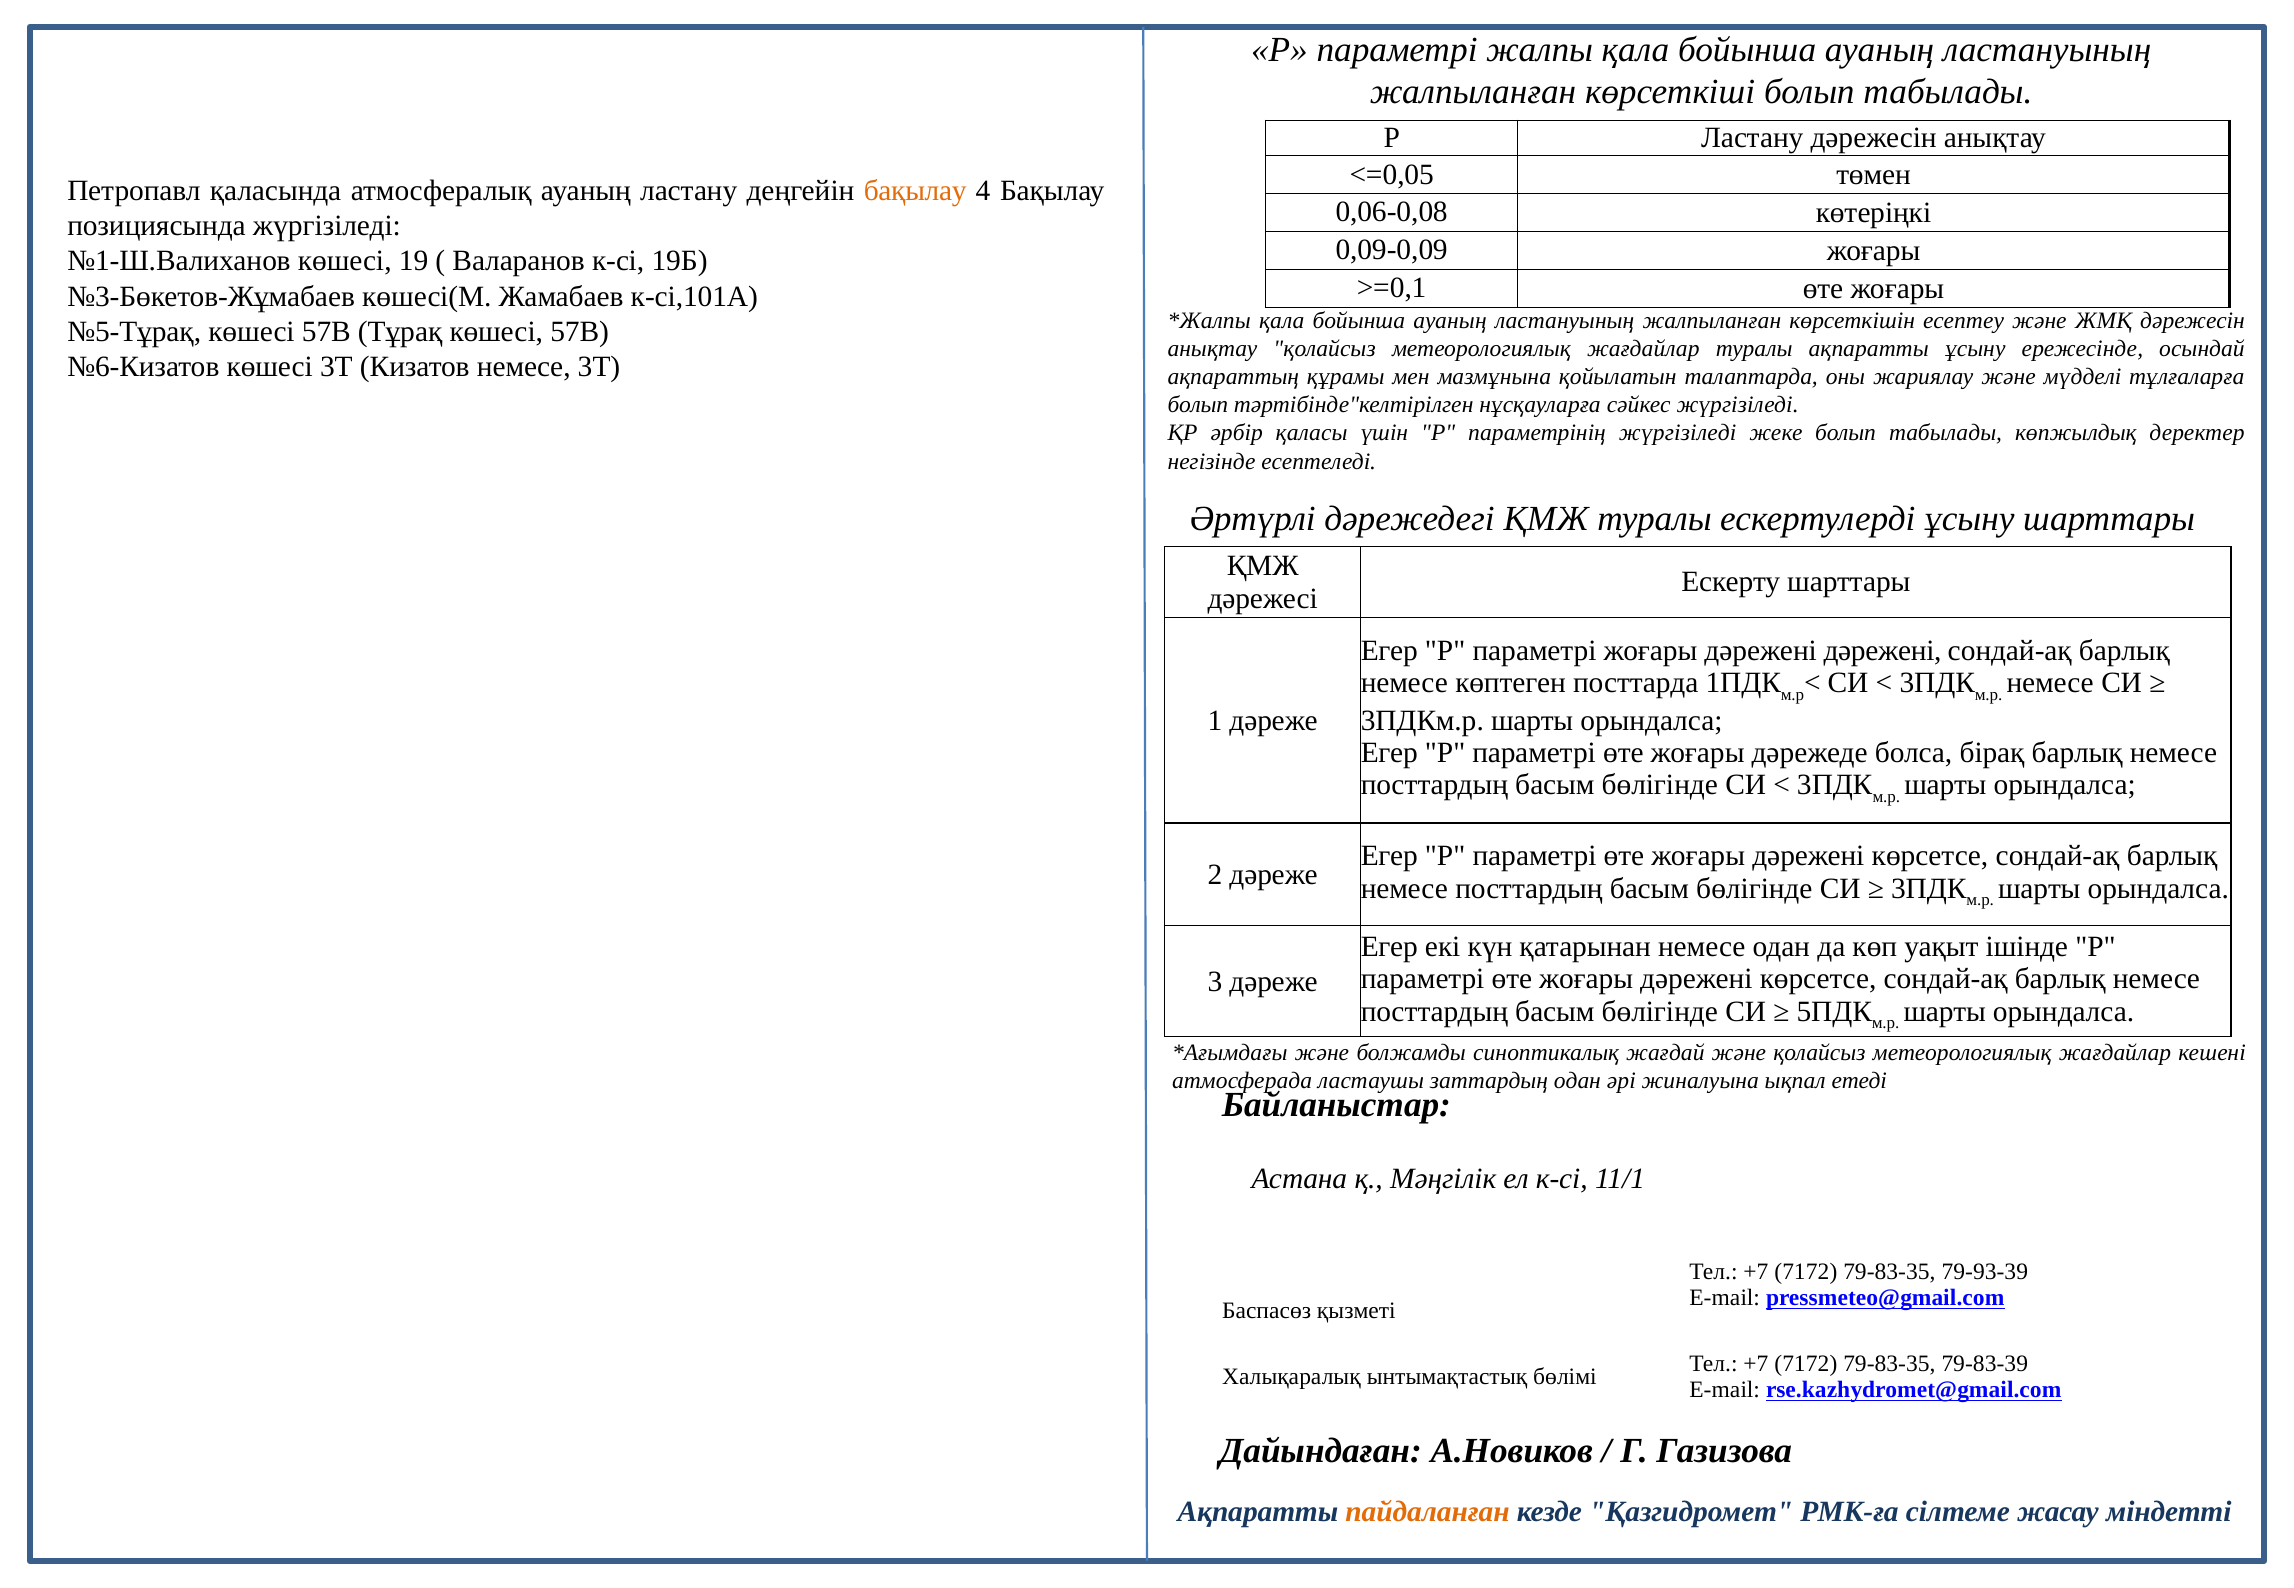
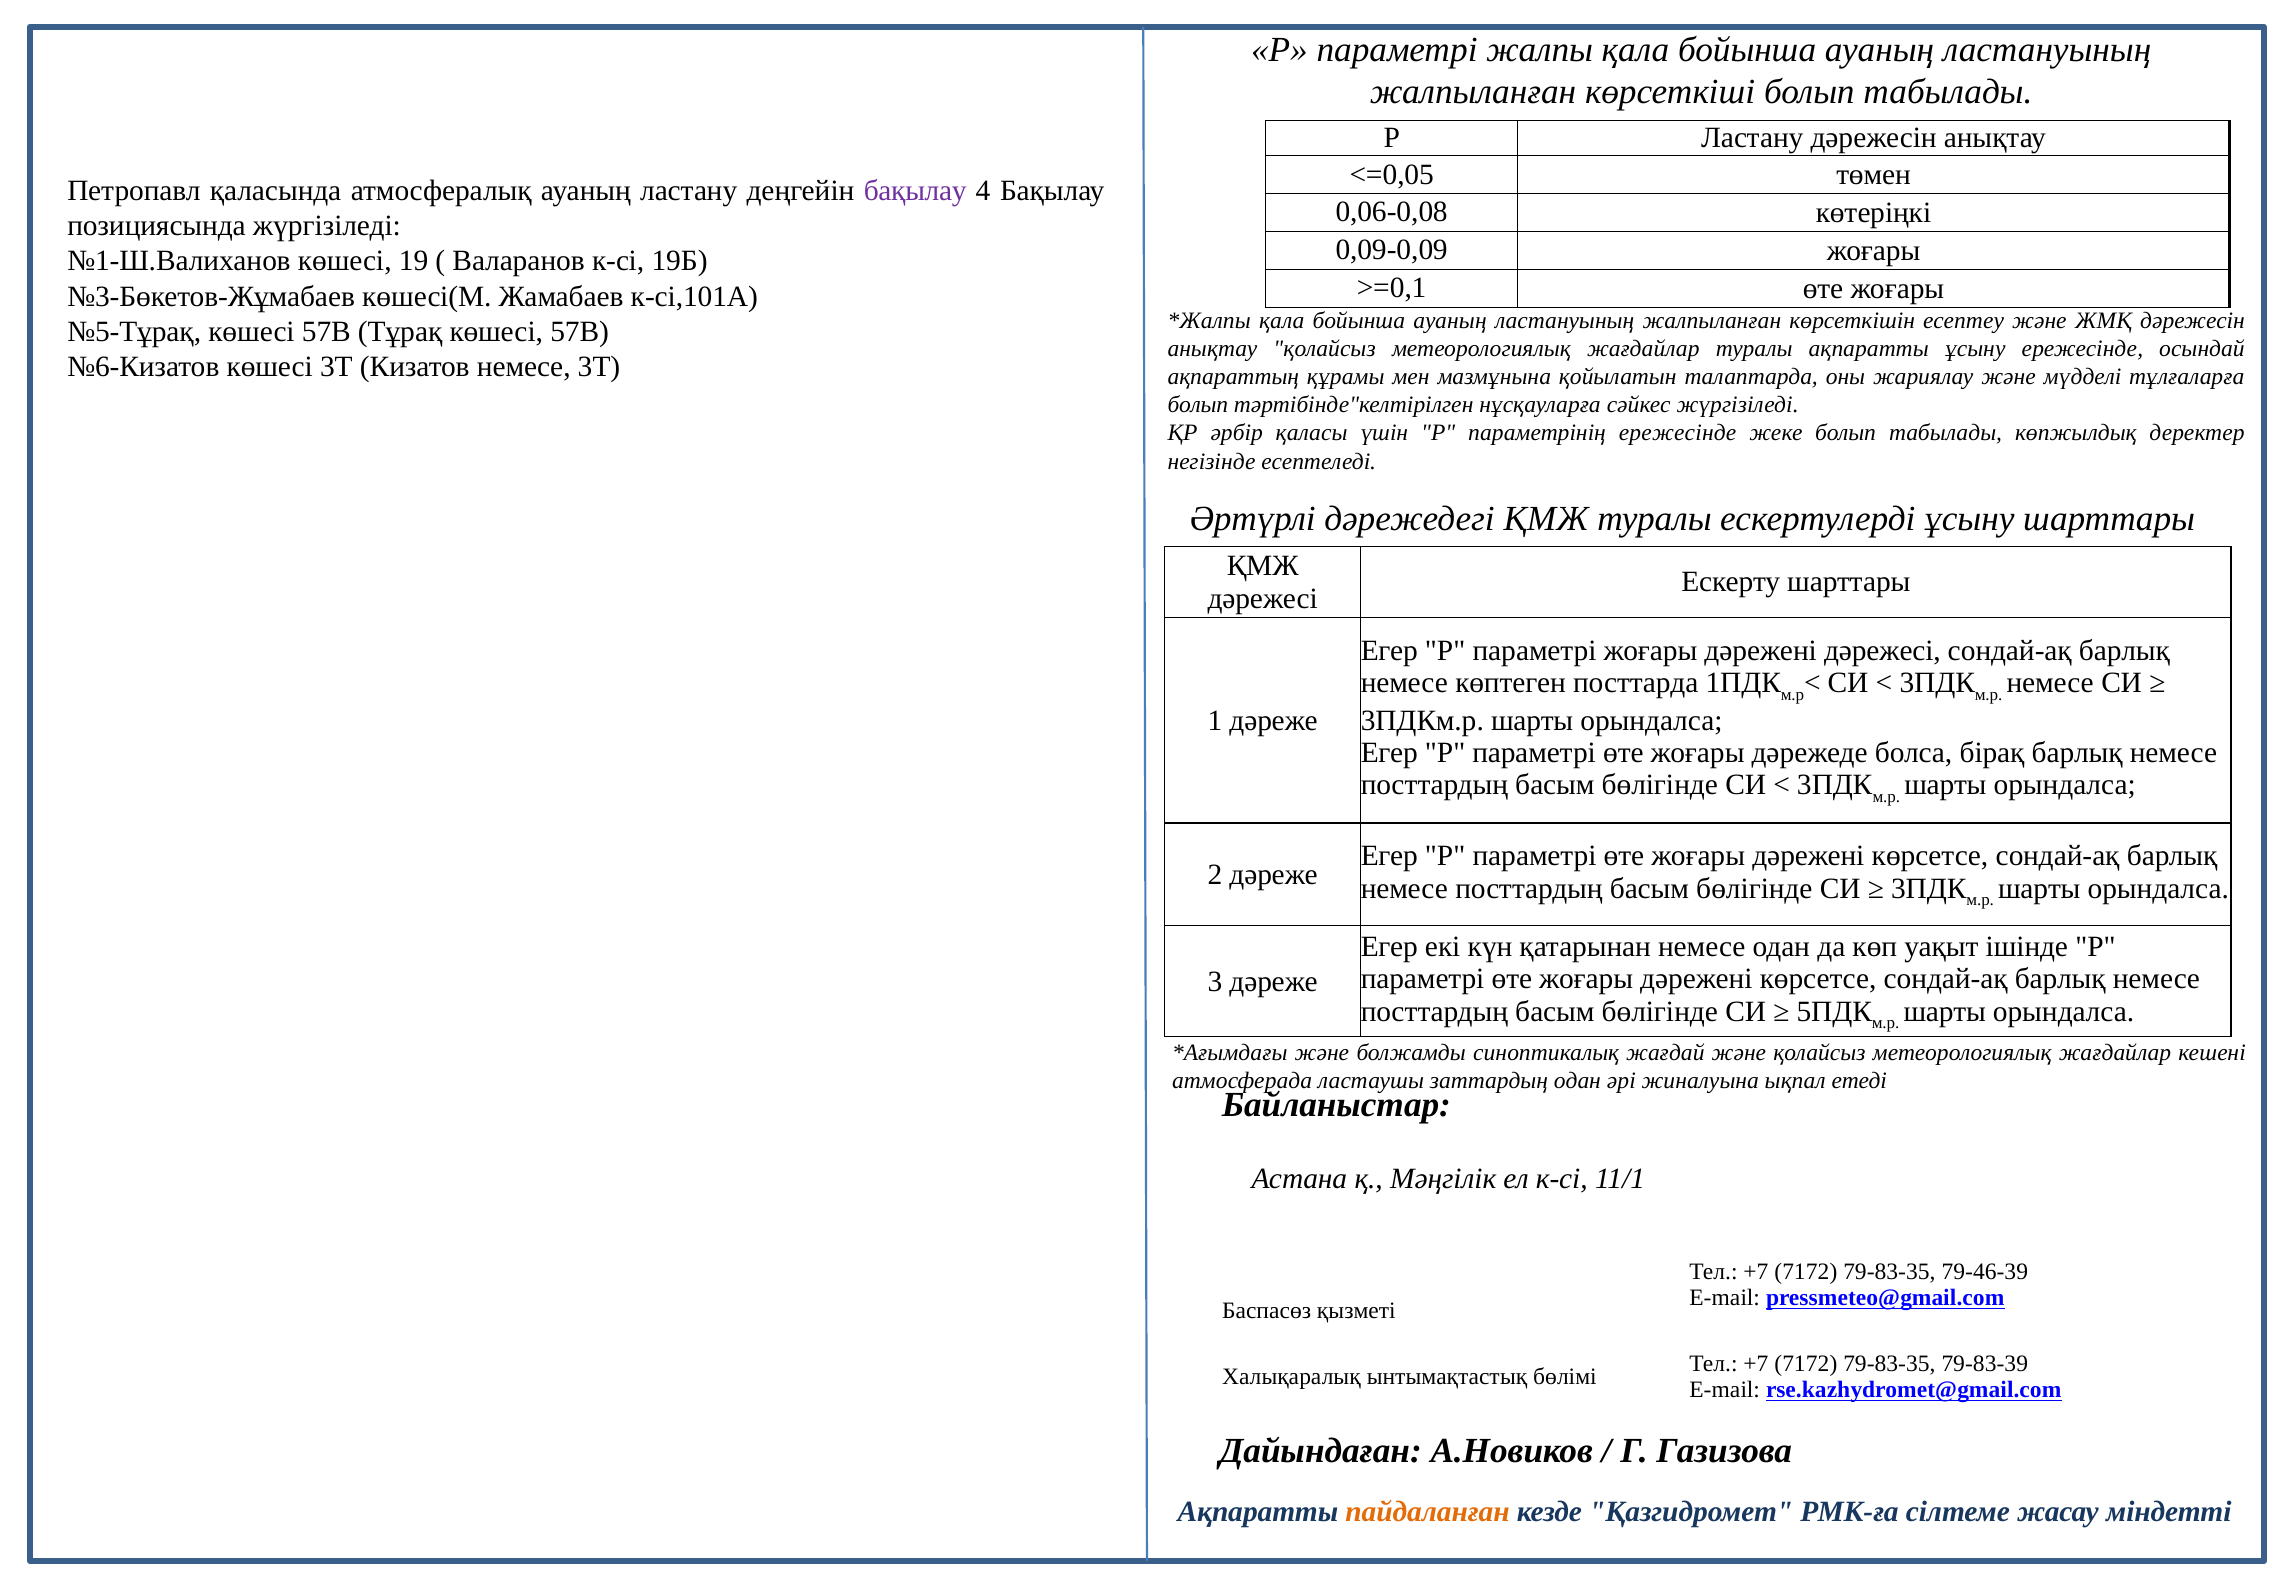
бақылау at (915, 190) colour: orange -> purple
параметрінің жүргізіледі: жүргізіледі -> ережесінде
дәрежені дәрежені: дәрежені -> дәрежесі
79-93-39: 79-93-39 -> 79-46-39
